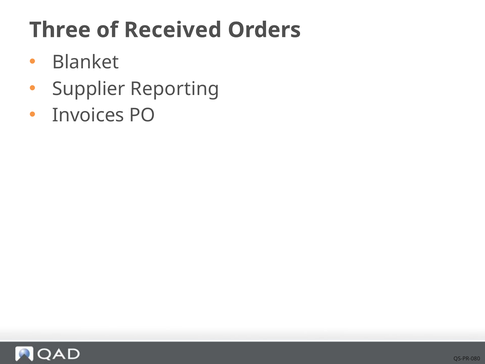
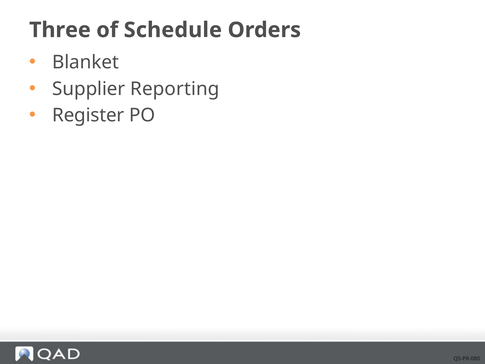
Received: Received -> Schedule
Invoices: Invoices -> Register
